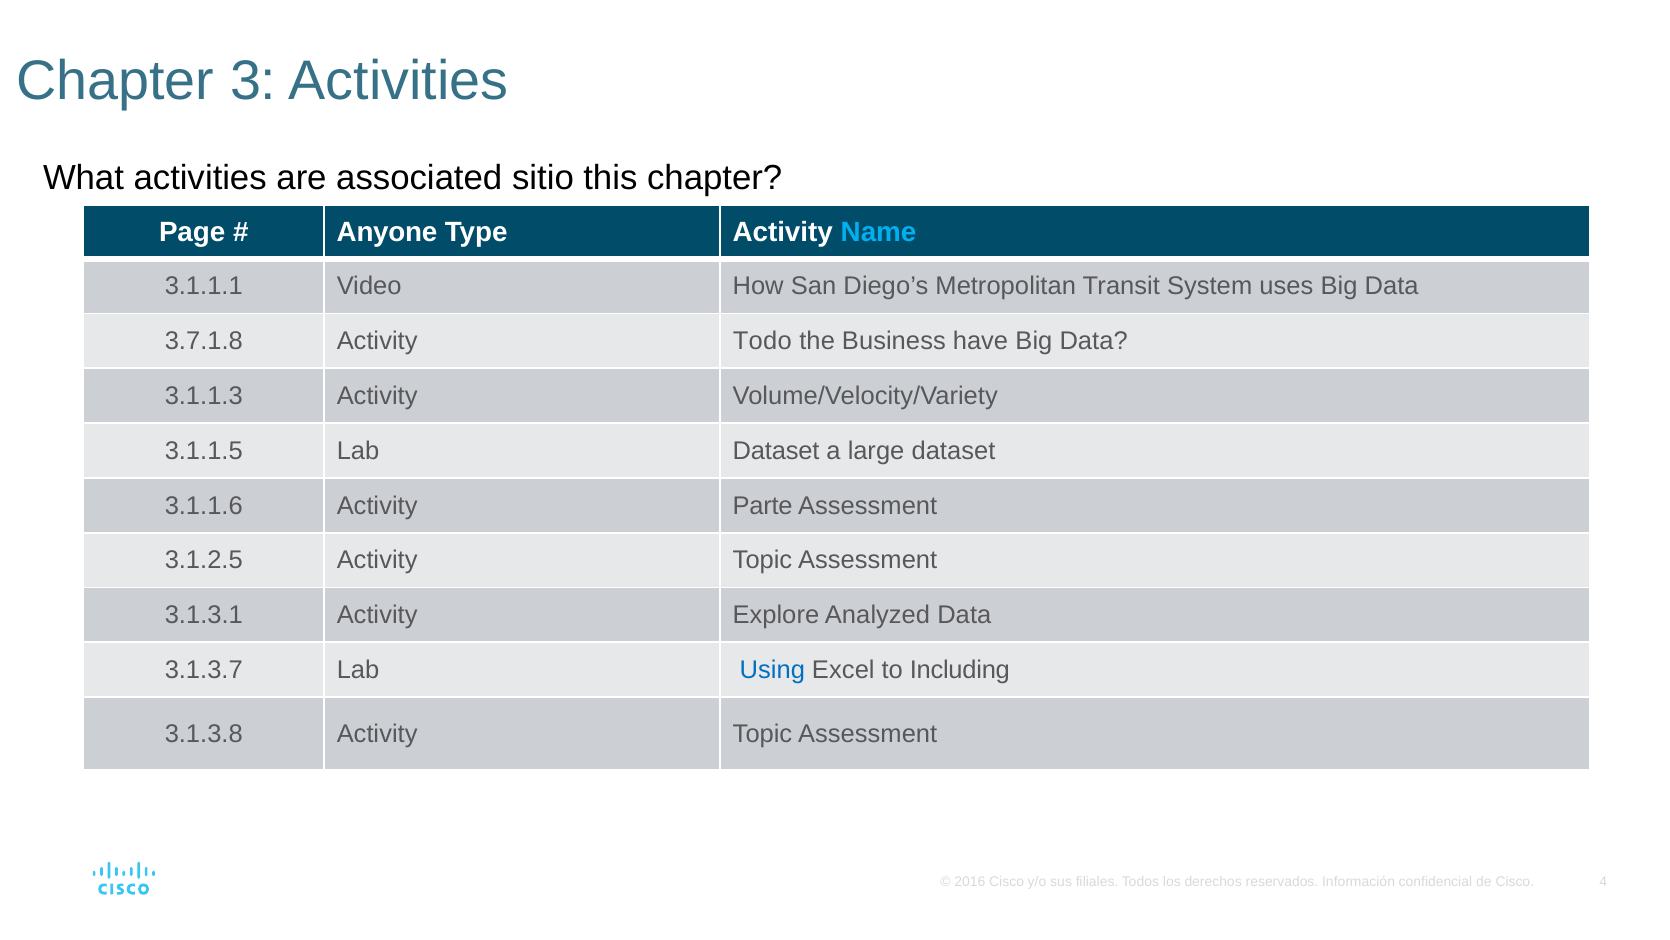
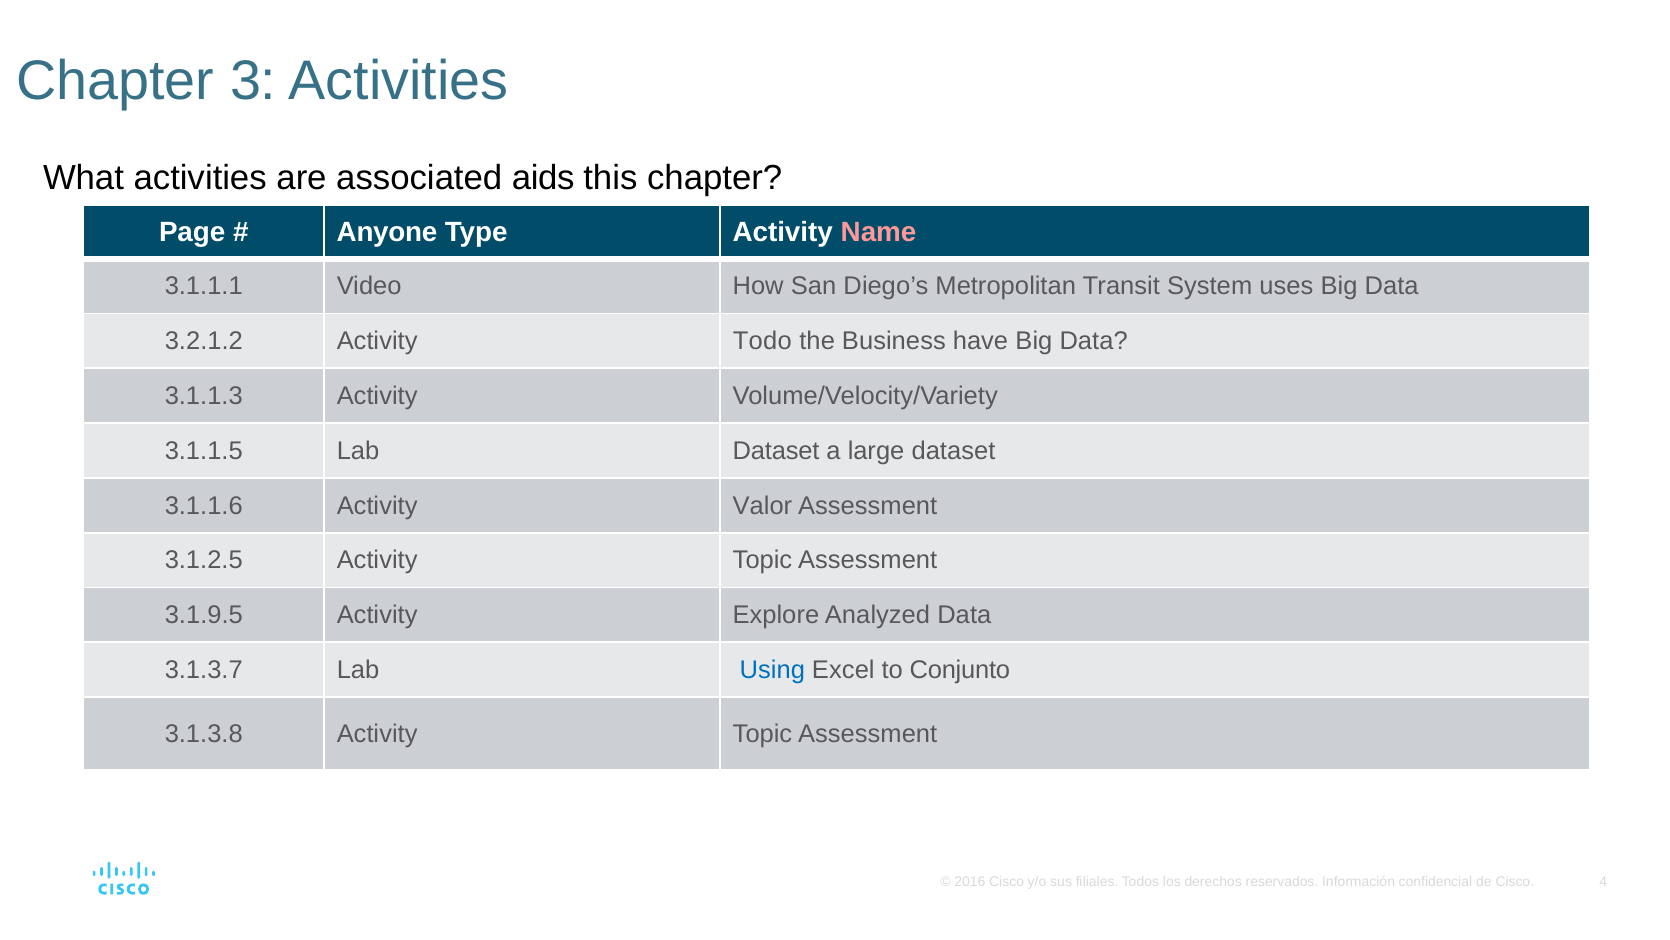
sitio: sitio -> aids
Name colour: light blue -> pink
3.7.1.8: 3.7.1.8 -> 3.2.1.2
Parte: Parte -> Valor
3.1.3.1: 3.1.3.1 -> 3.1.9.5
Including: Including -> Conjunto
